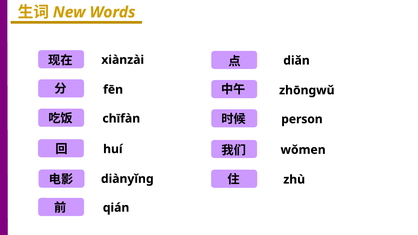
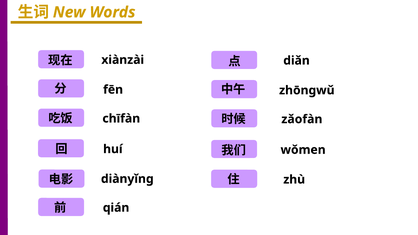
person: person -> zǎofàn
